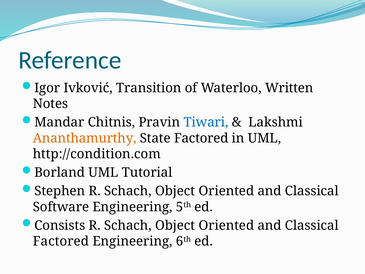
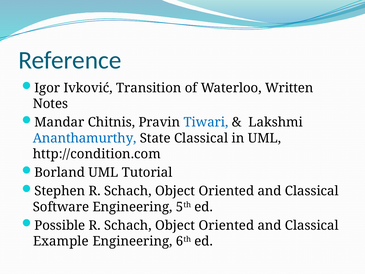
Ananthamurthy colour: orange -> blue
State Factored: Factored -> Classical
Consists: Consists -> Possible
Factored at (61, 241): Factored -> Example
